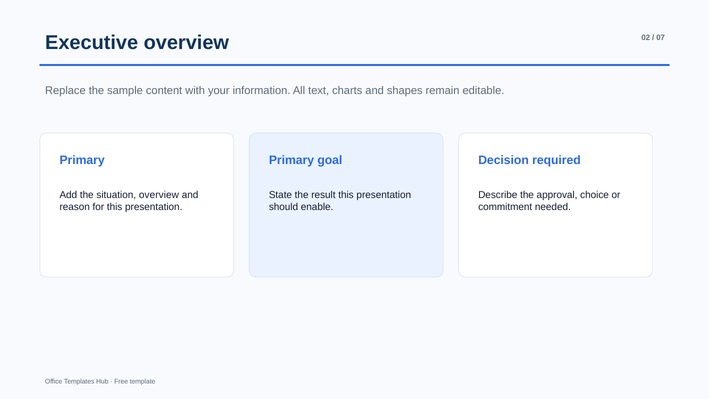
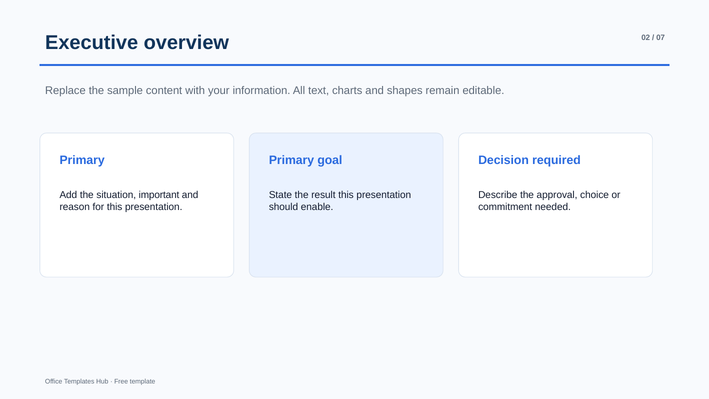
situation overview: overview -> important
